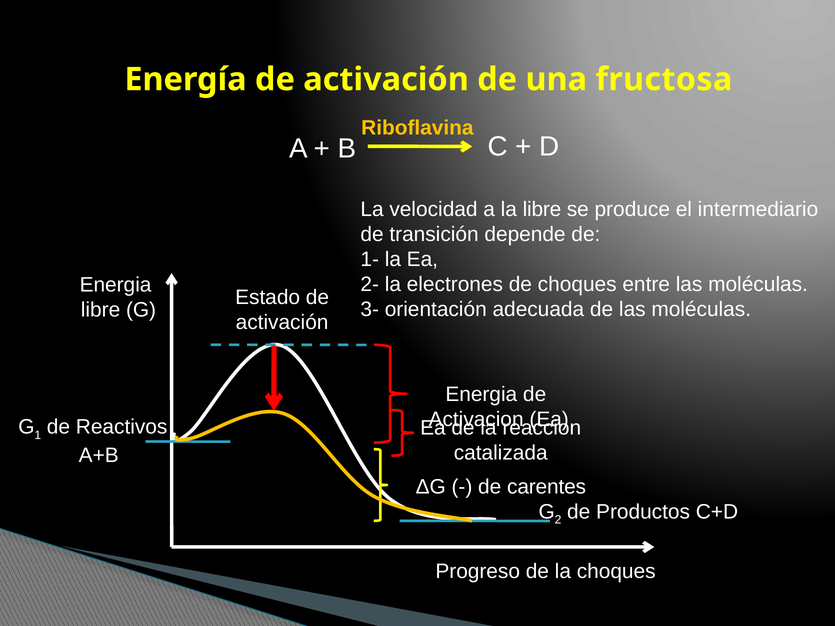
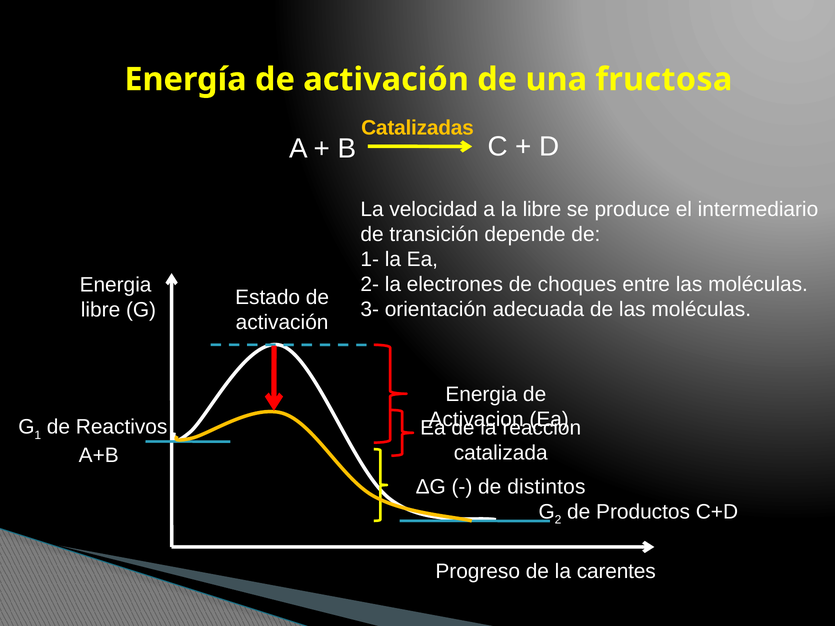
Riboflavina: Riboflavina -> Catalizadas
carentes: carentes -> distintos
la choques: choques -> carentes
